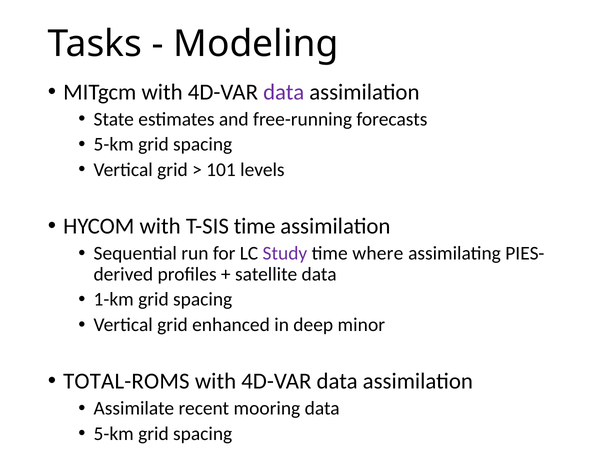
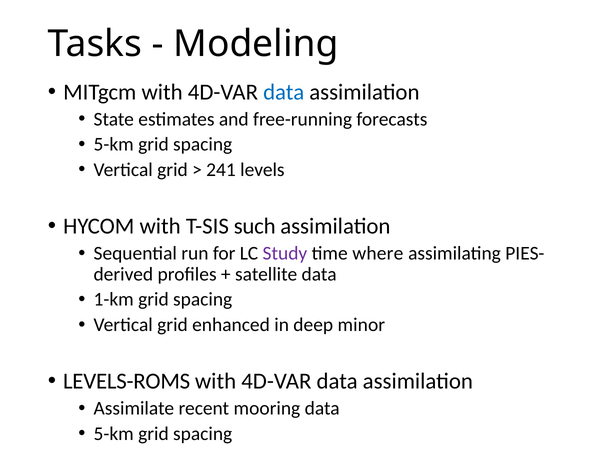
data at (284, 92) colour: purple -> blue
101: 101 -> 241
T-SIS time: time -> such
TOTAL-ROMS: TOTAL-ROMS -> LEVELS-ROMS
